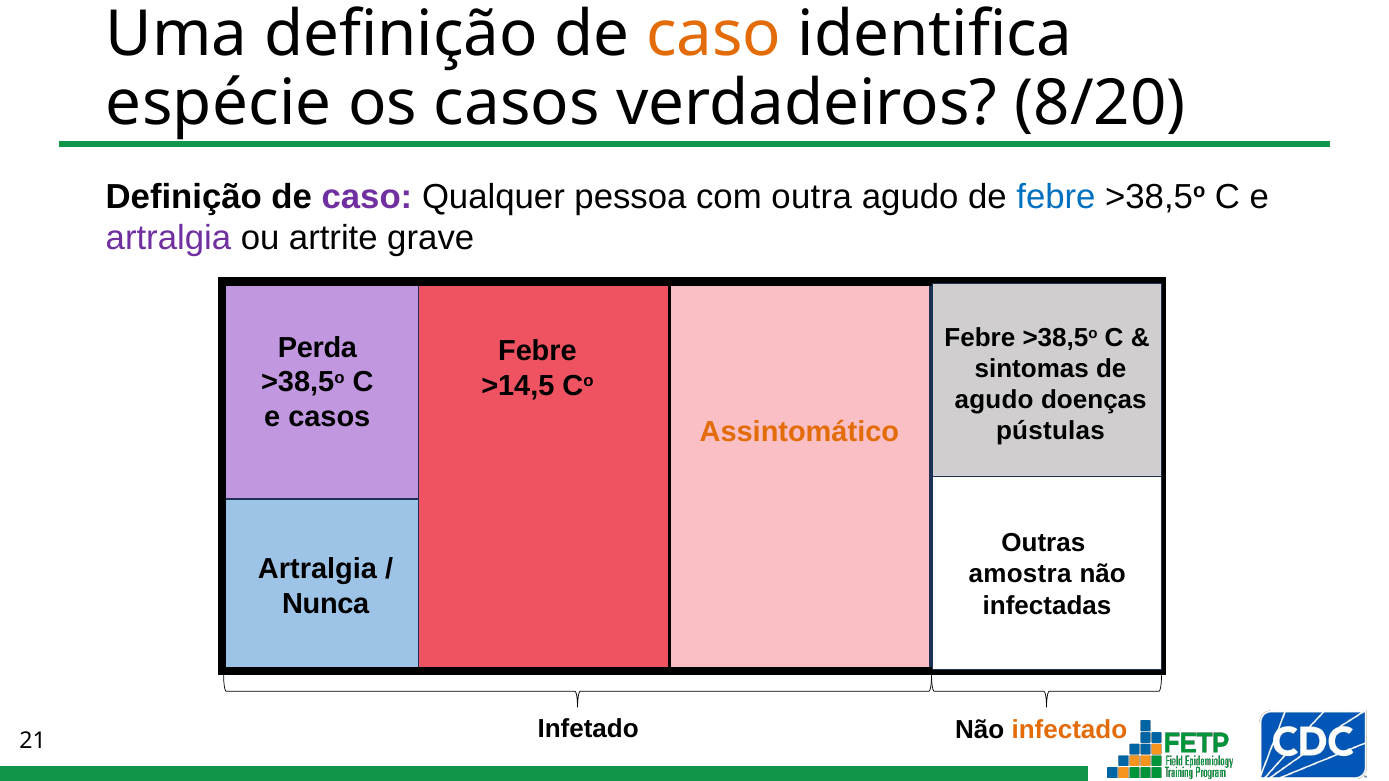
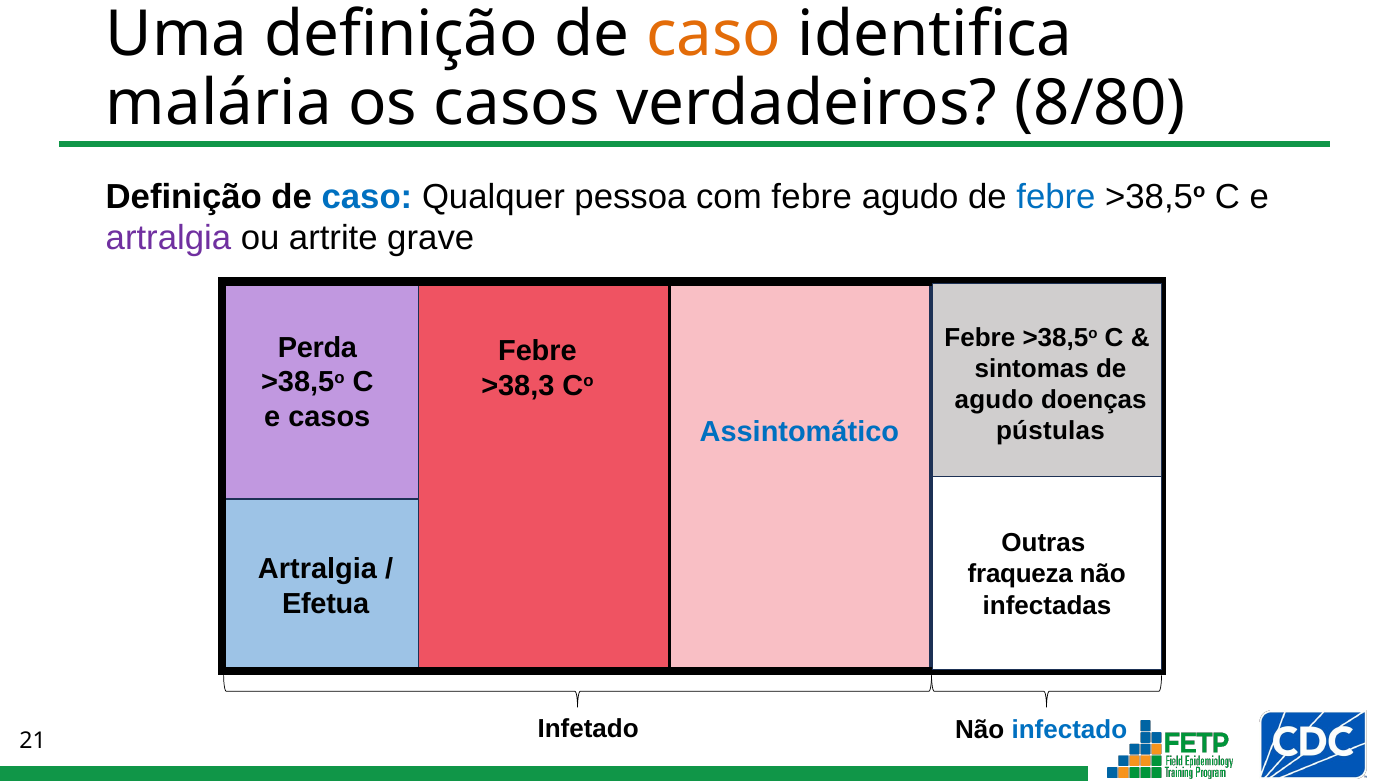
espécie: espécie -> malária
8/20: 8/20 -> 8/80
caso at (367, 197) colour: purple -> blue
com outra: outra -> febre
>14,5: >14,5 -> >38,3
Assintomático colour: orange -> blue
amostra: amostra -> fraqueza
Nunca: Nunca -> Efetua
infectado colour: orange -> blue
